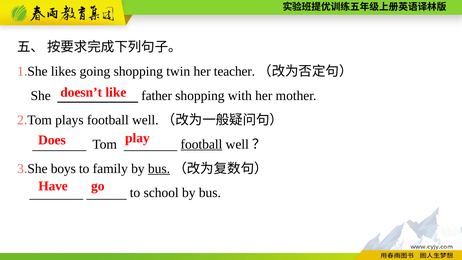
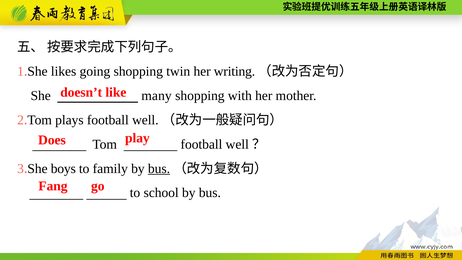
teacher: teacher -> writing
father: father -> many
football at (201, 144) underline: present -> none
Have: Have -> Fang
